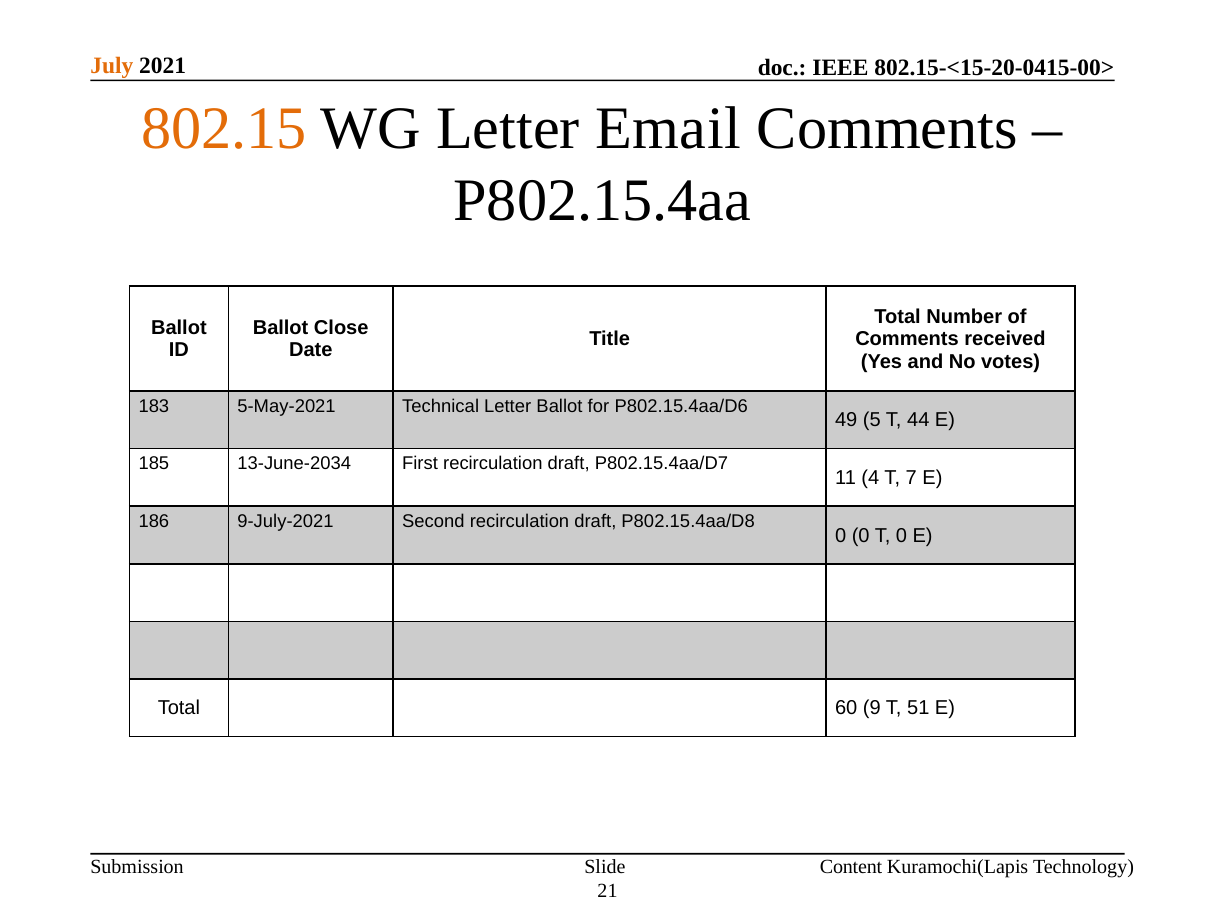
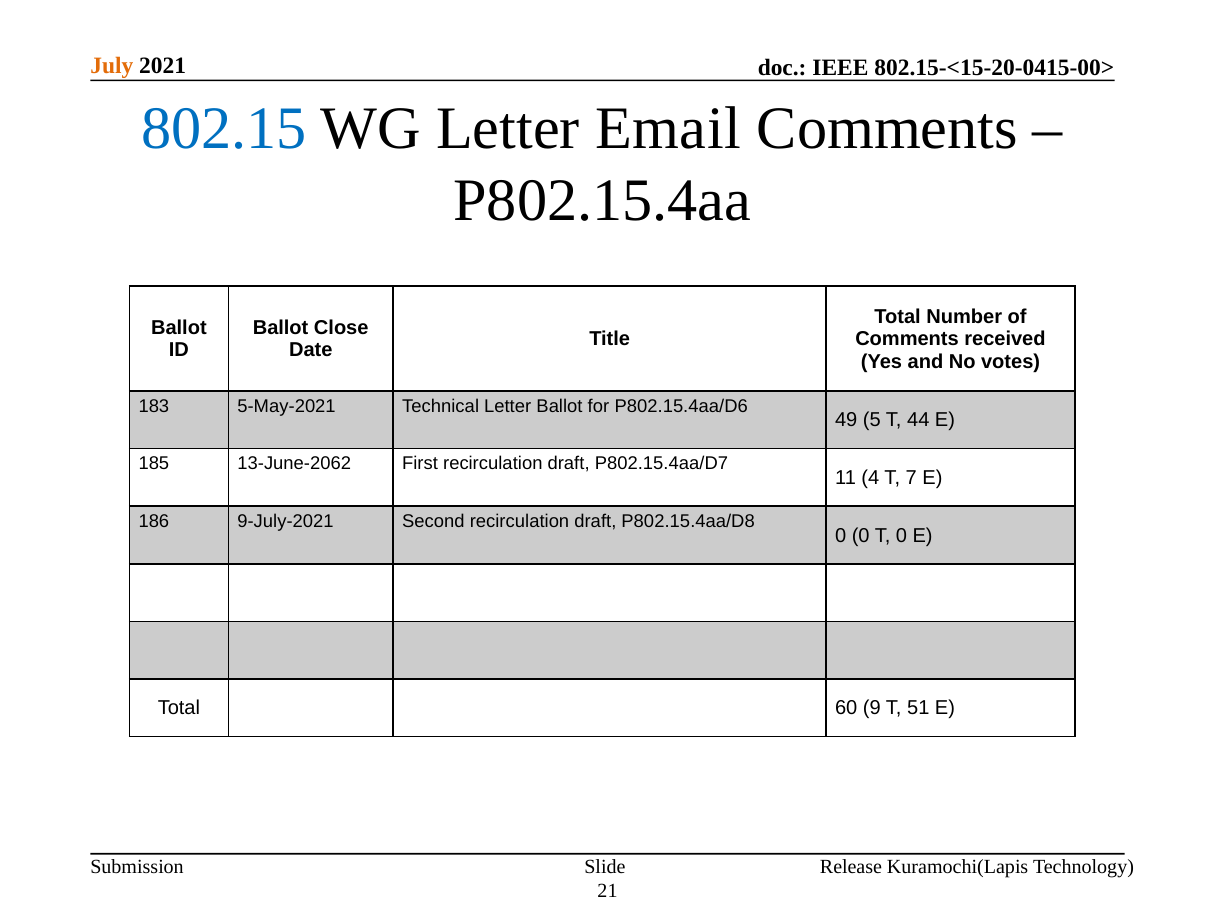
802.15 colour: orange -> blue
13-June-2034: 13-June-2034 -> 13-June-2062
Content: Content -> Release
